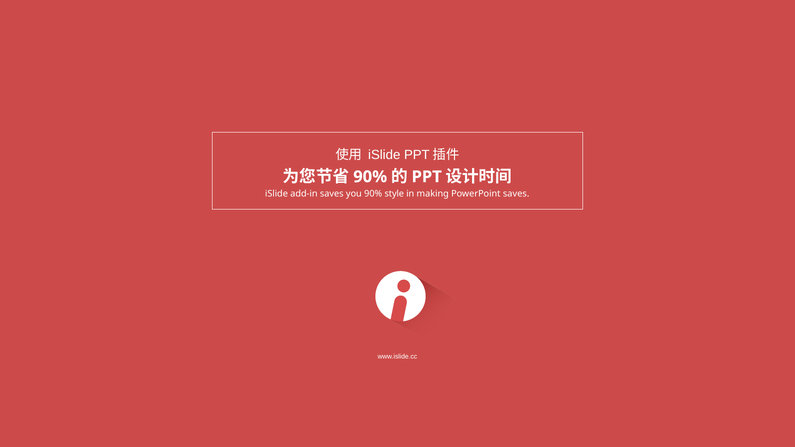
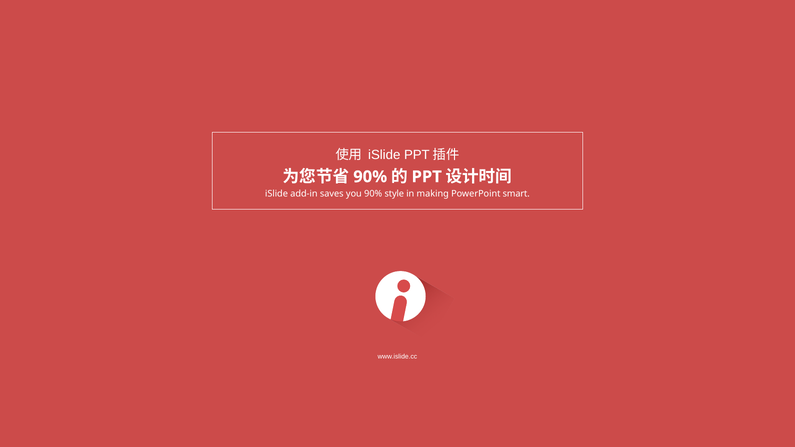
PowerPoint saves: saves -> smart
